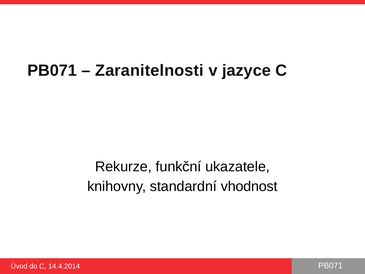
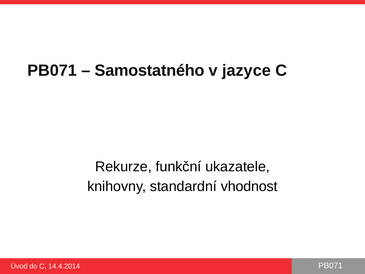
Zaranitelnosti: Zaranitelnosti -> Samostatného
